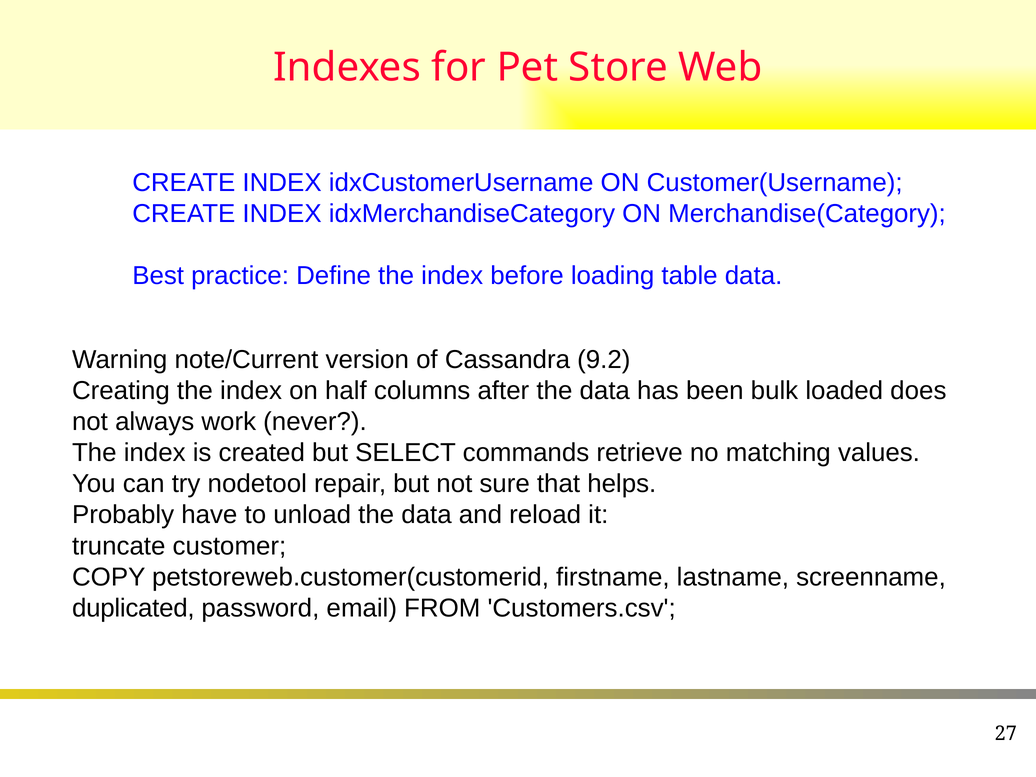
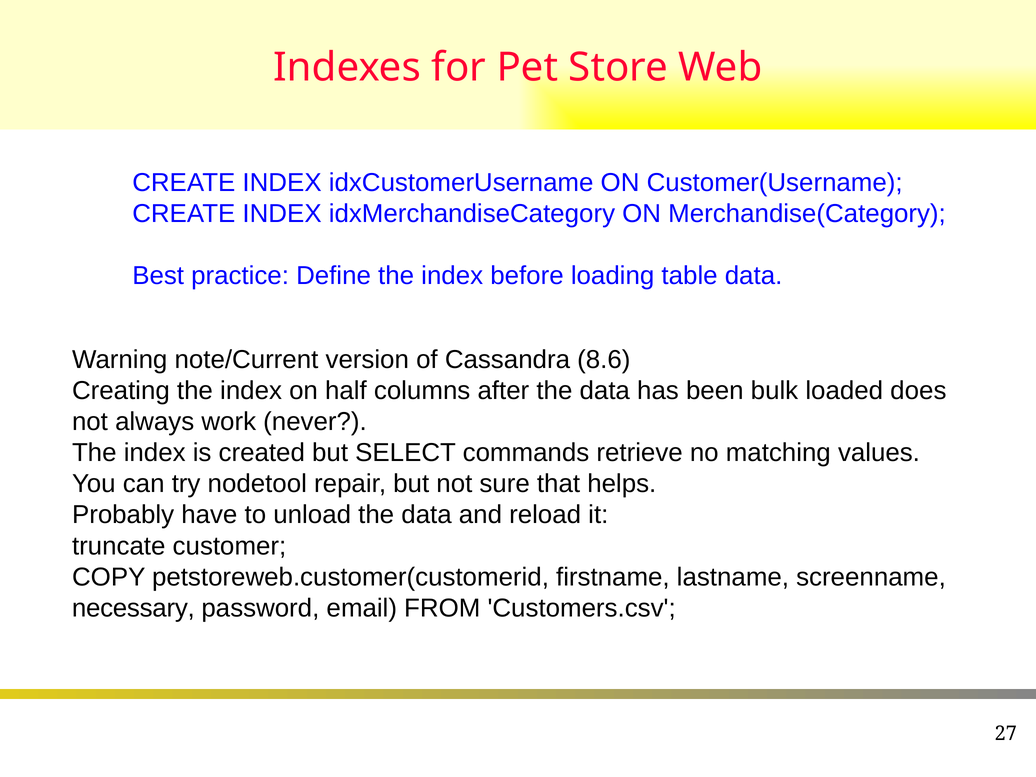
9.2: 9.2 -> 8.6
duplicated: duplicated -> necessary
